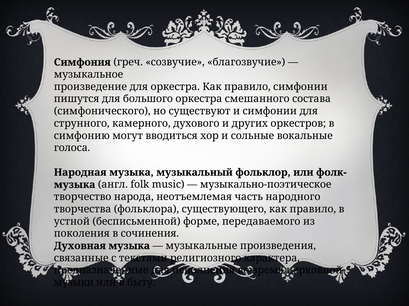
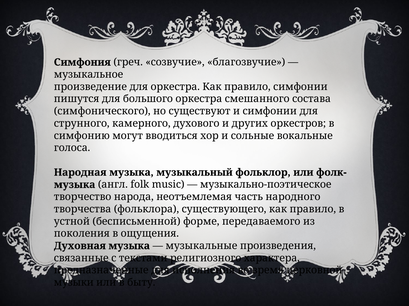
сочинения: сочинения -> ощущения
